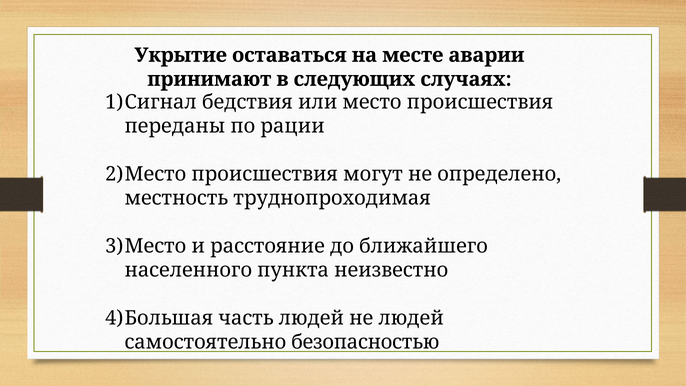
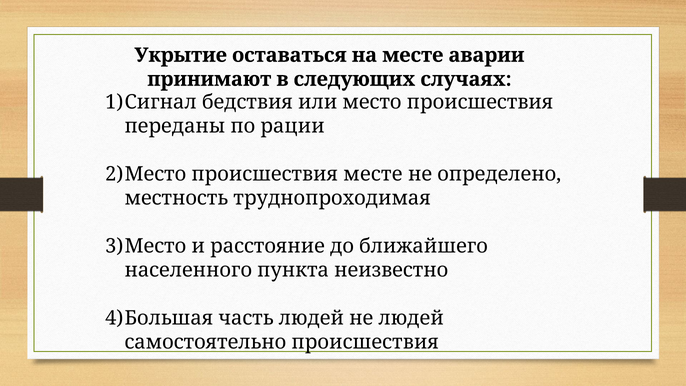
происшествия могут: могут -> месте
самостоятельно безопасностью: безопасностью -> происшествия
